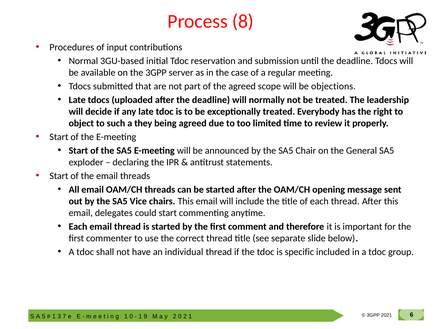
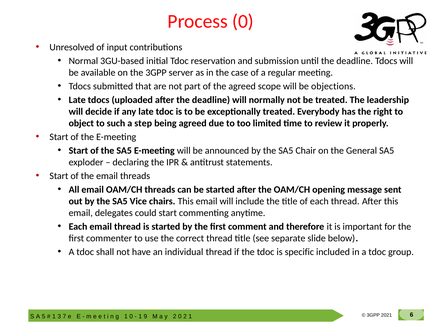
Process 8: 8 -> 0
Procedures: Procedures -> Unresolved
they: they -> step
